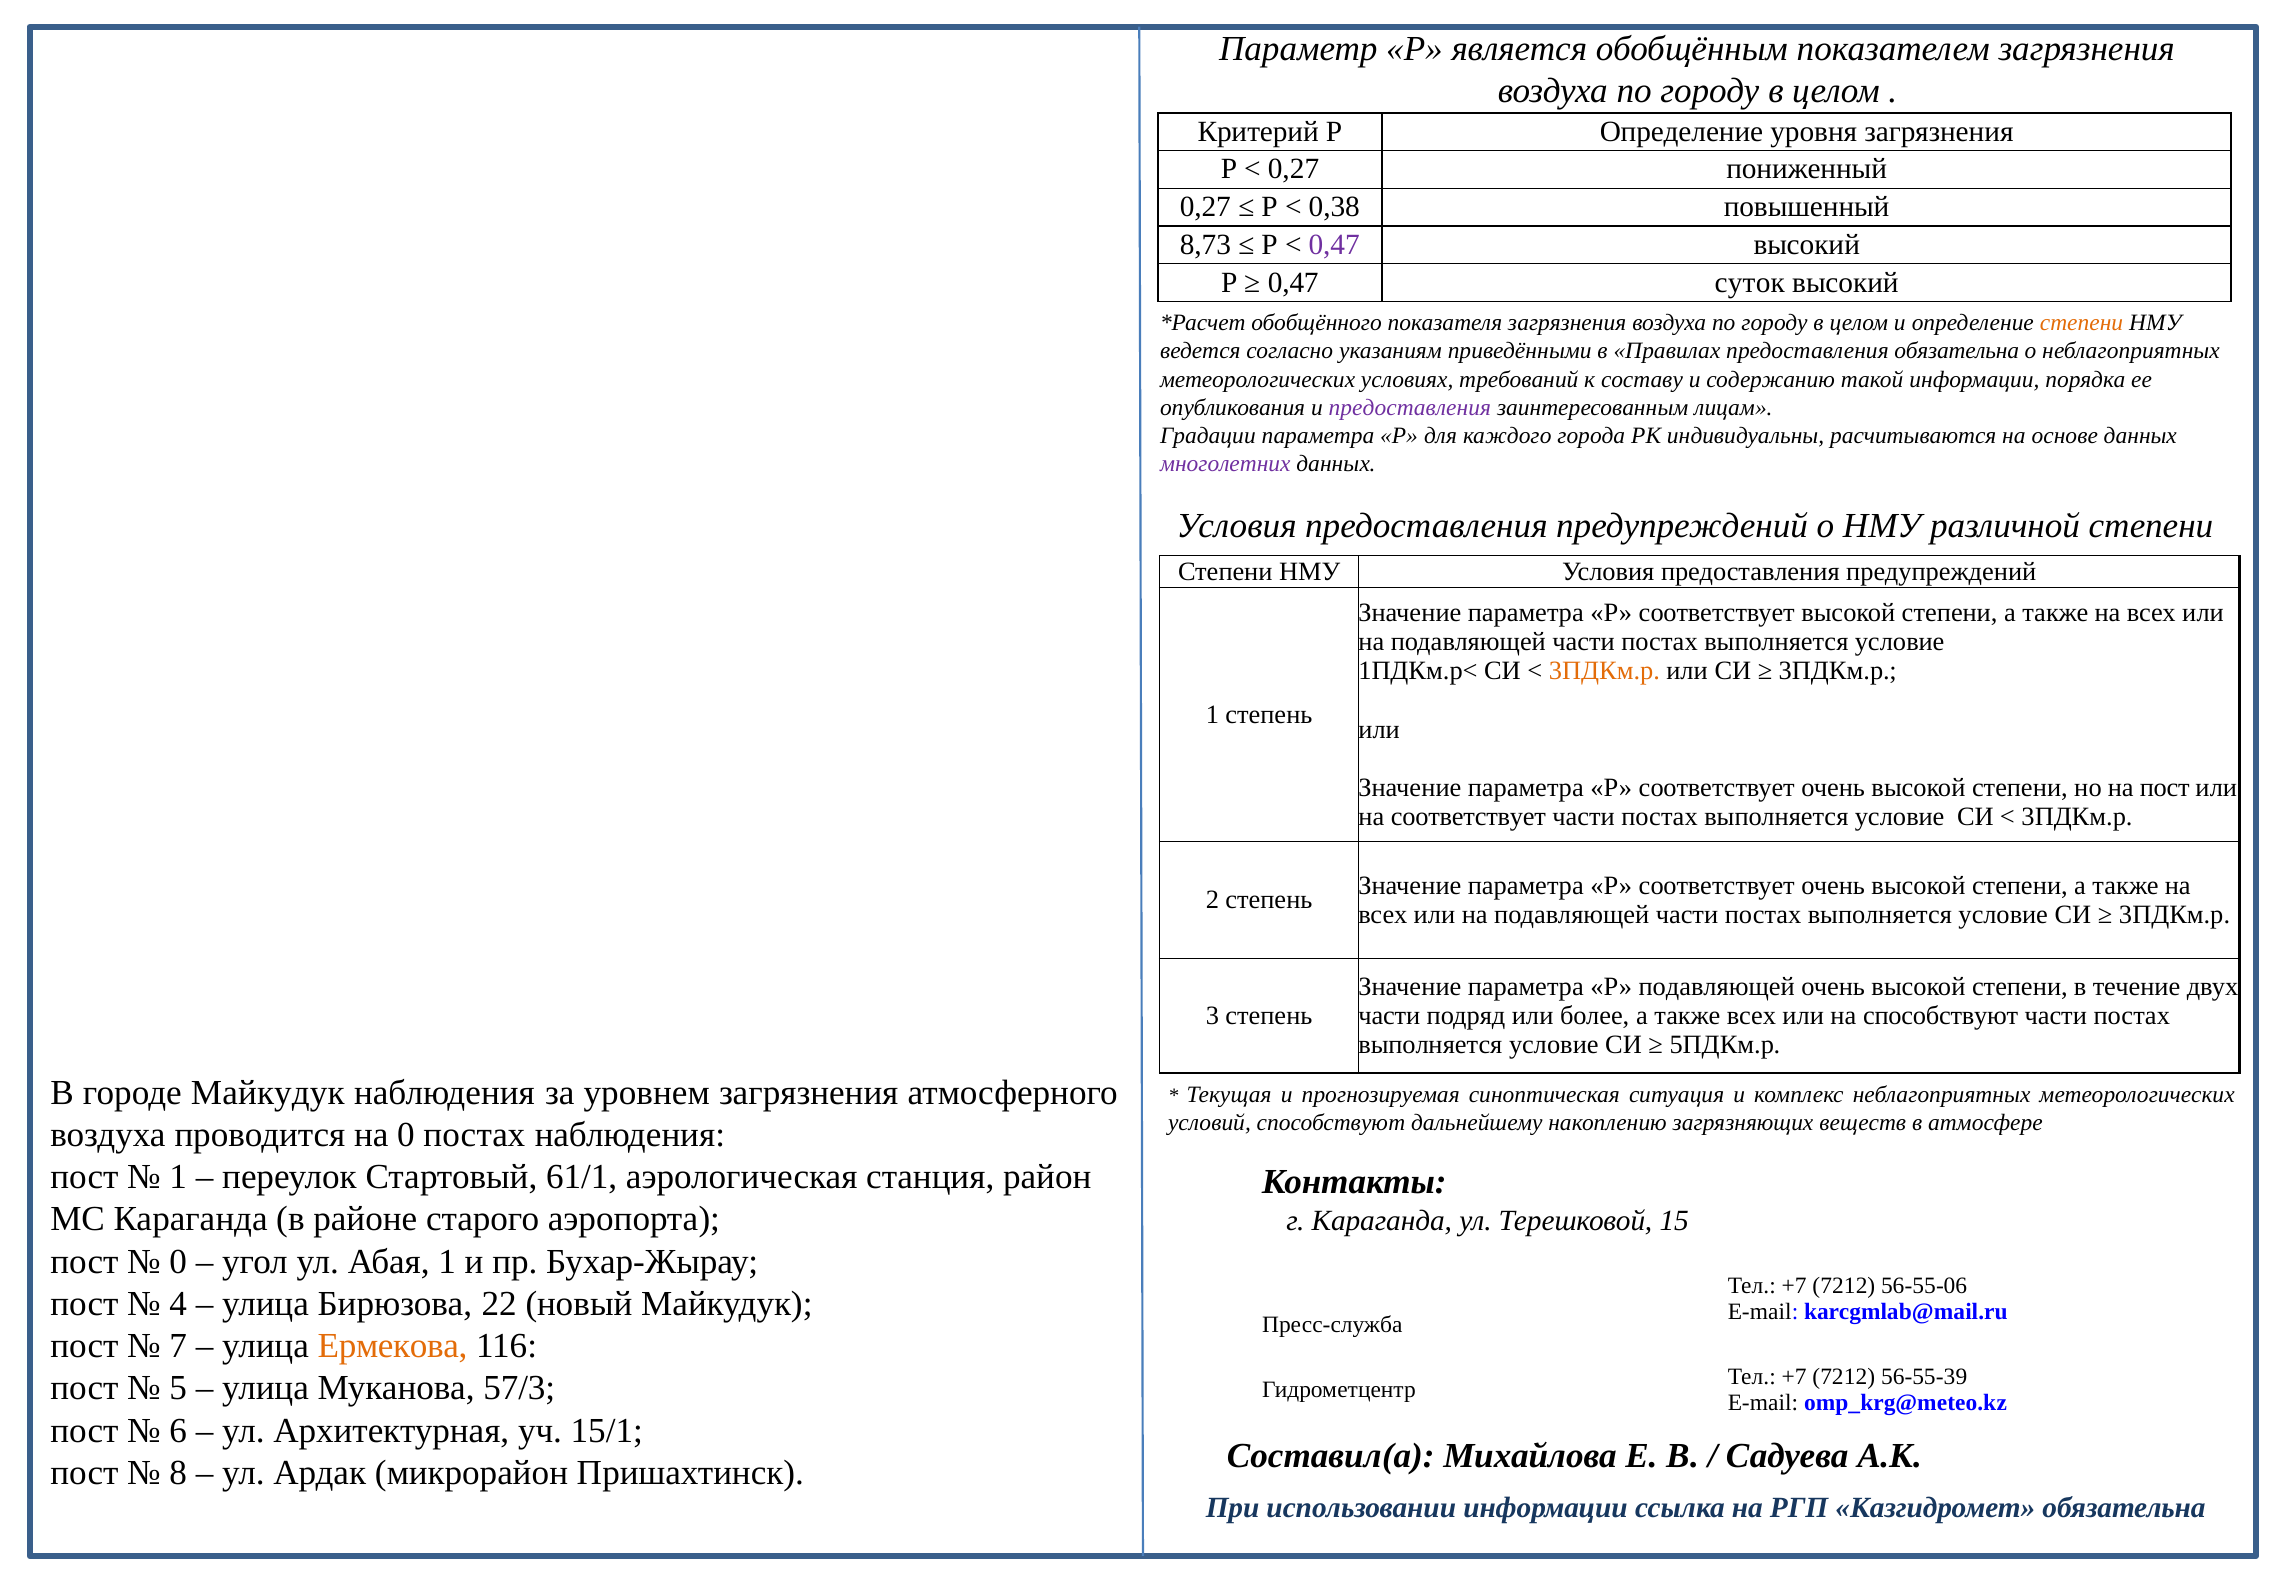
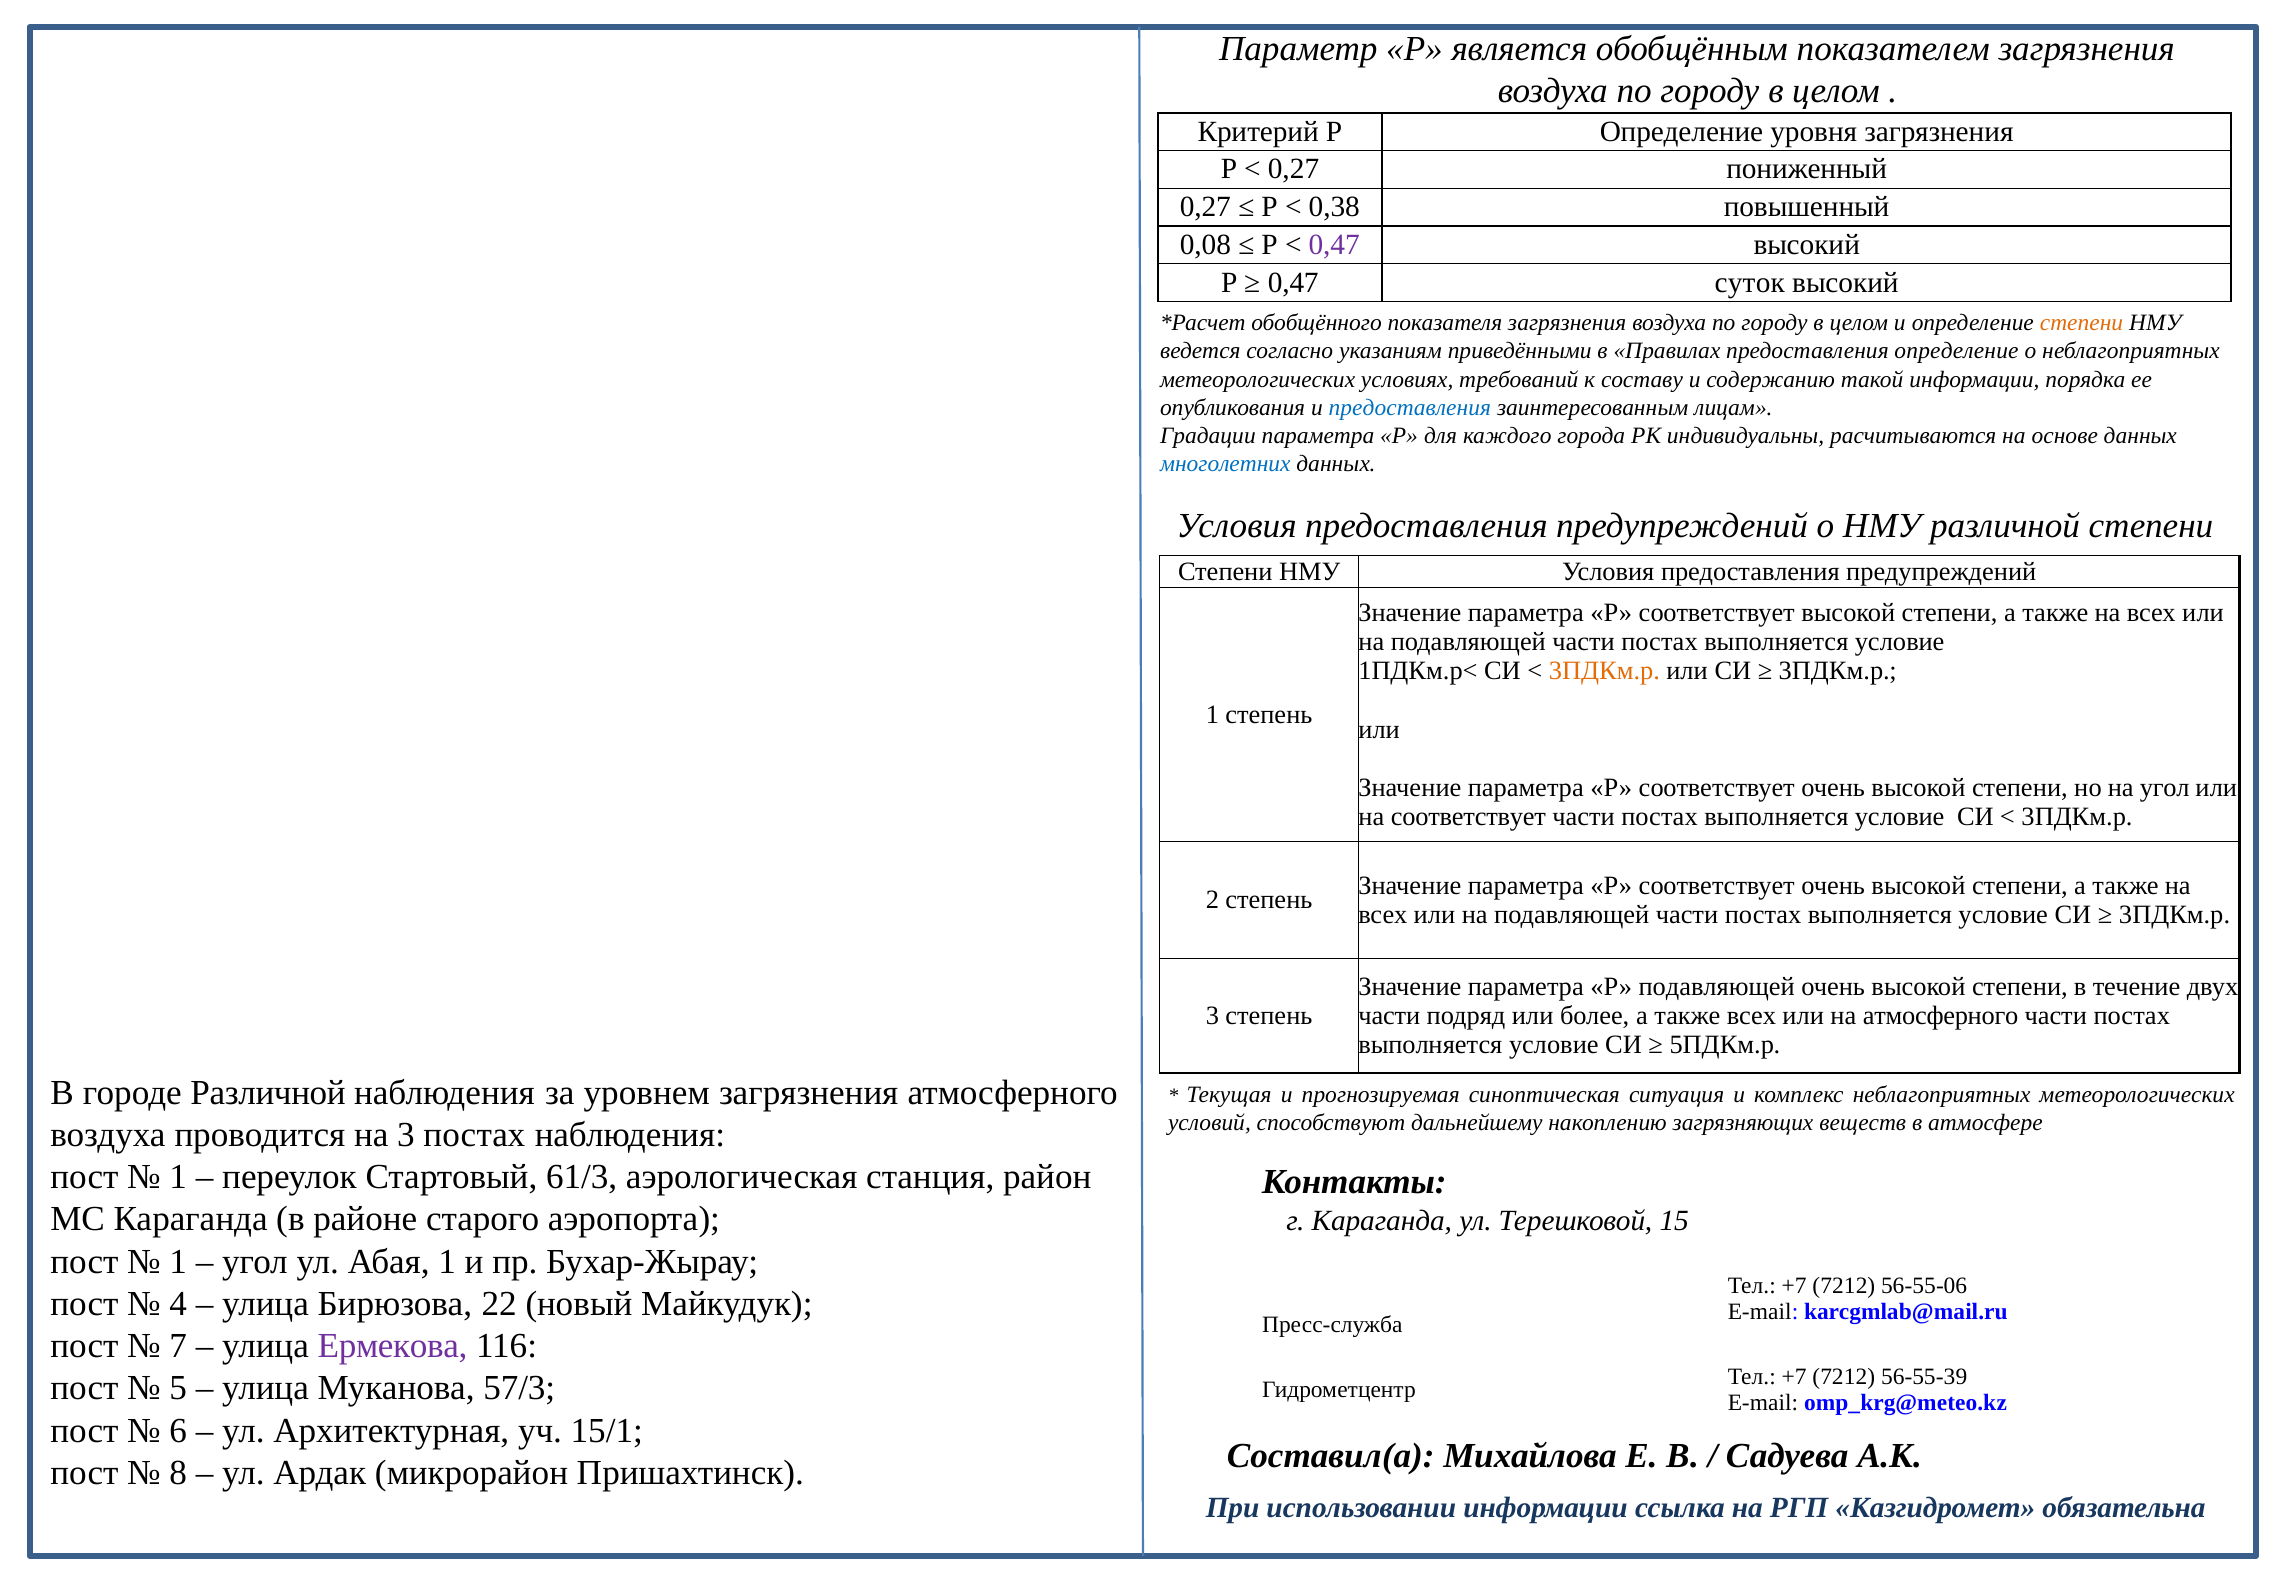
8,73: 8,73 -> 0,08
предоставления обязательна: обязательна -> определение
предоставления at (1410, 407) colour: purple -> blue
многолетних colour: purple -> blue
на пост: пост -> угол
на способствуют: способствуют -> атмосферного
городе Майкудук: Майкудук -> Различной
на 0: 0 -> 3
61/1: 61/1 -> 61/3
0 at (178, 1261): 0 -> 1
Ермекова colour: orange -> purple
